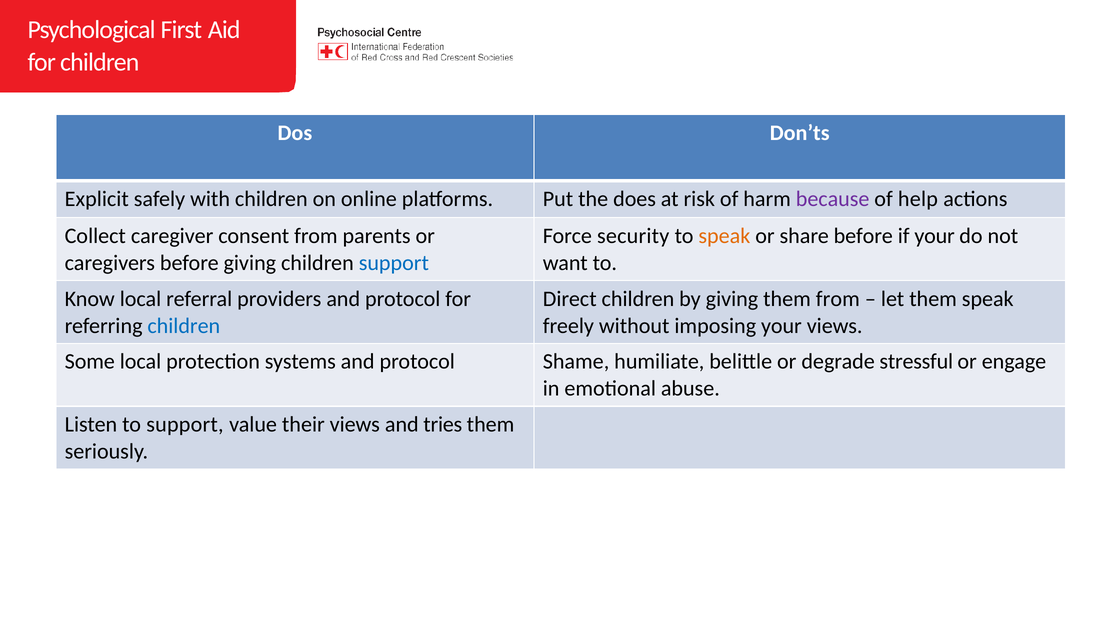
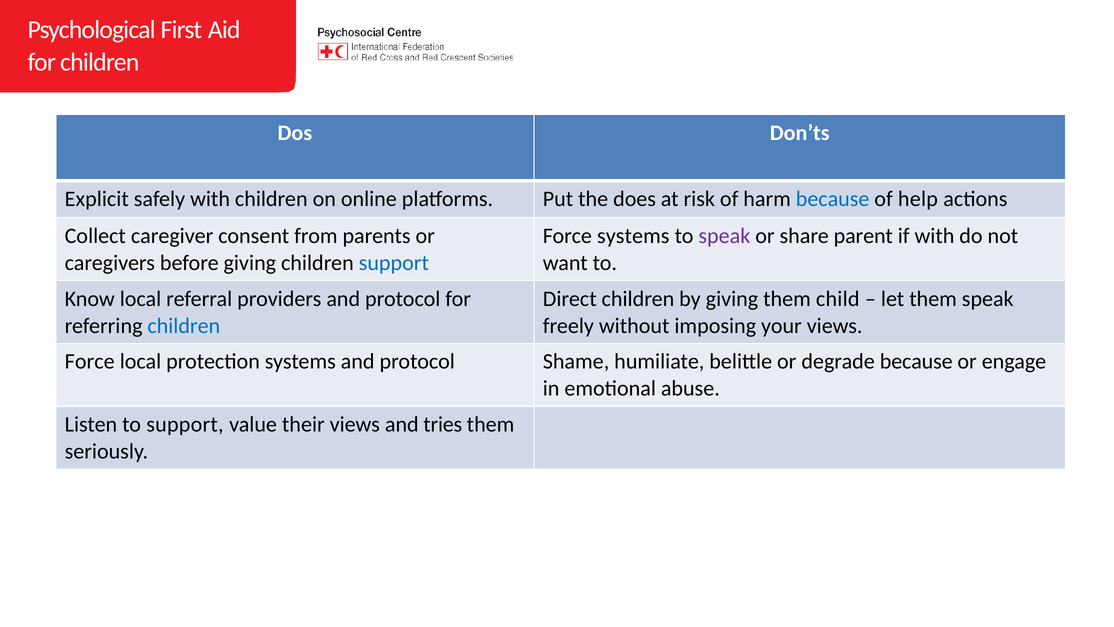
because at (833, 199) colour: purple -> blue
Force security: security -> systems
speak at (724, 236) colour: orange -> purple
share before: before -> parent
if your: your -> with
them from: from -> child
Some at (90, 362): Some -> Force
degrade stressful: stressful -> because
